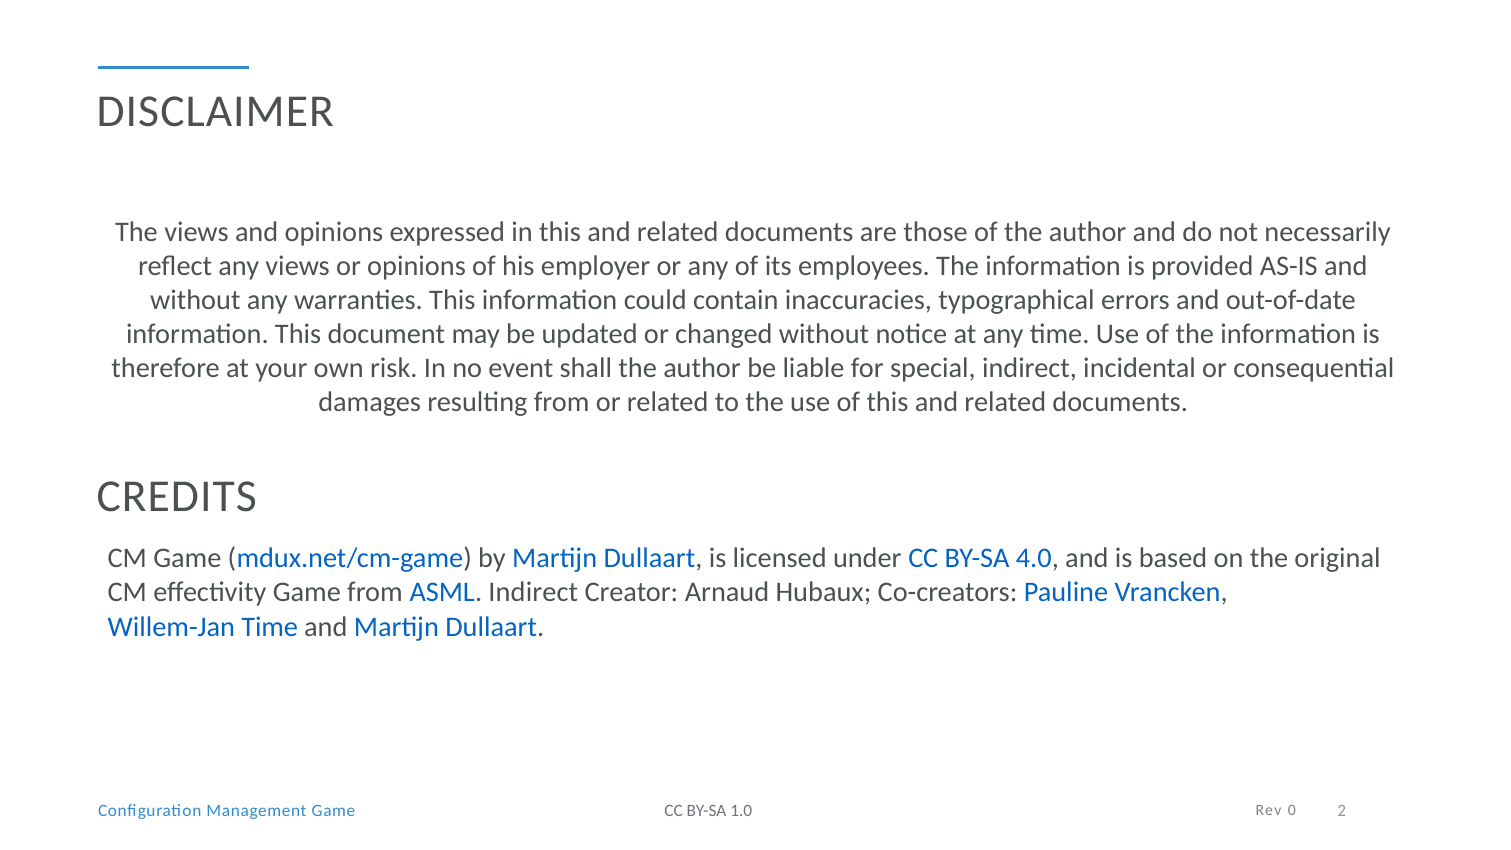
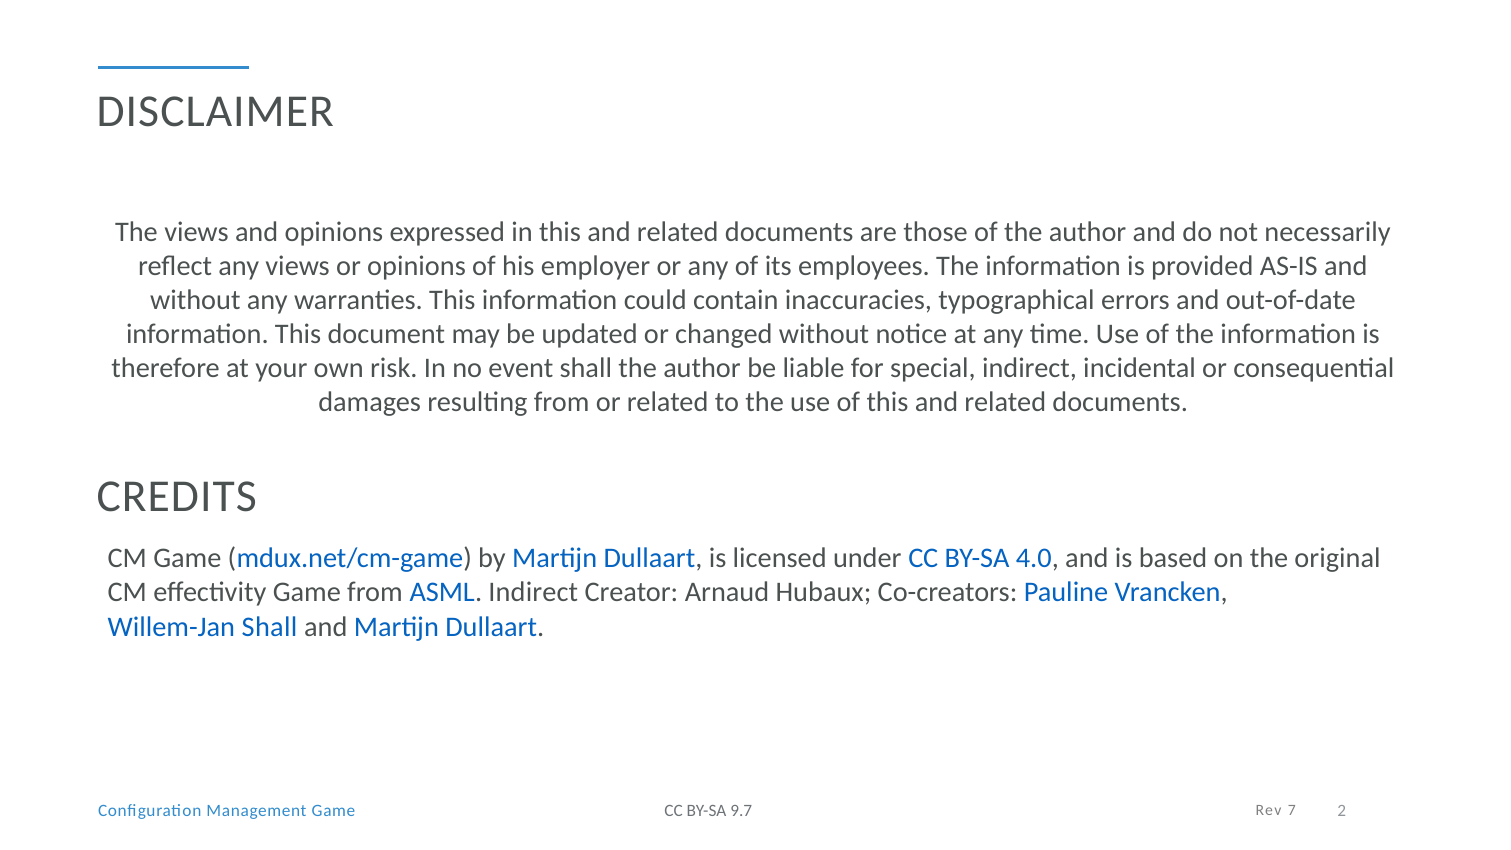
Willem-Jan Time: Time -> Shall
0: 0 -> 7
1.0: 1.0 -> 9.7
